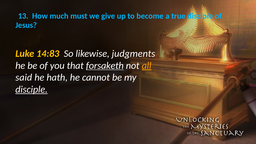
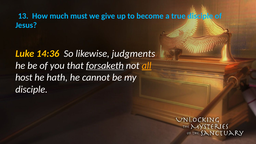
14:83: 14:83 -> 14:36
said: said -> host
disciple at (32, 89) underline: present -> none
